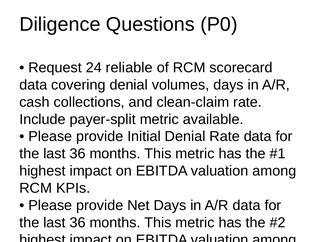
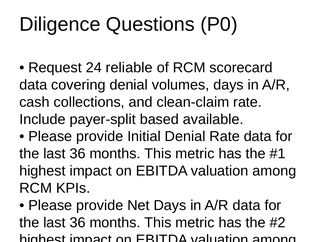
payer-split metric: metric -> based
